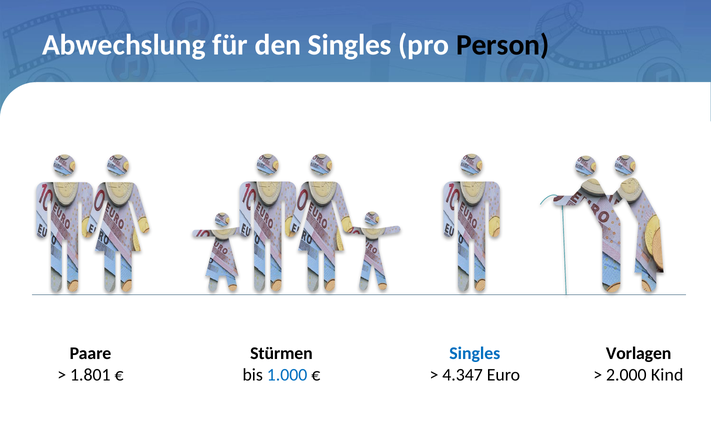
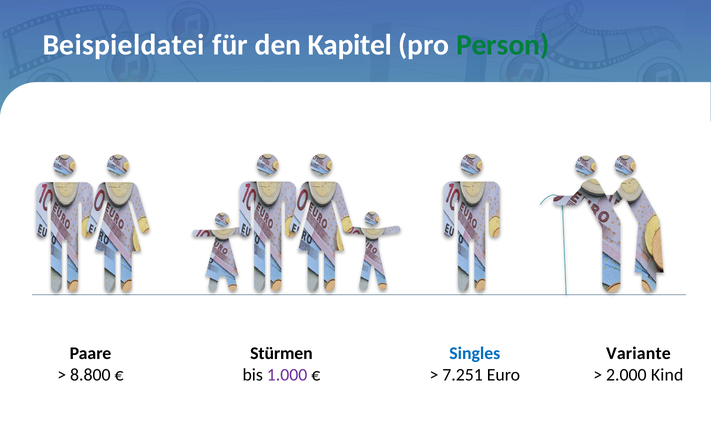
Abwechslung: Abwechslung -> Beispieldatei
den Singles: Singles -> Kapitel
Person colour: black -> green
Vorlagen: Vorlagen -> Variante
1.801: 1.801 -> 8.800
1.000 colour: blue -> purple
4.347: 4.347 -> 7.251
